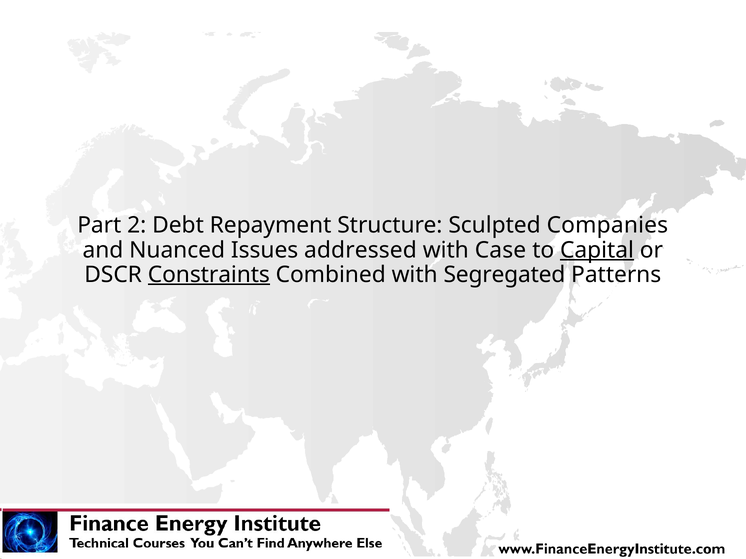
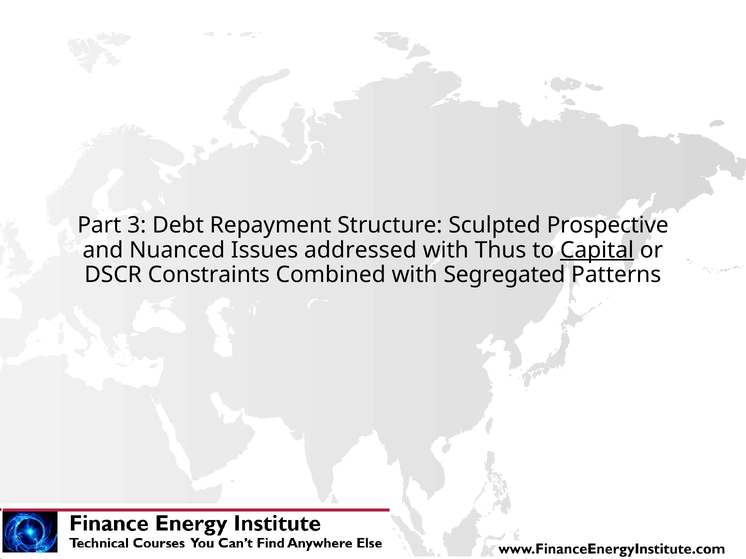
2: 2 -> 3
Companies: Companies -> Prospective
Case: Case -> Thus
Constraints underline: present -> none
